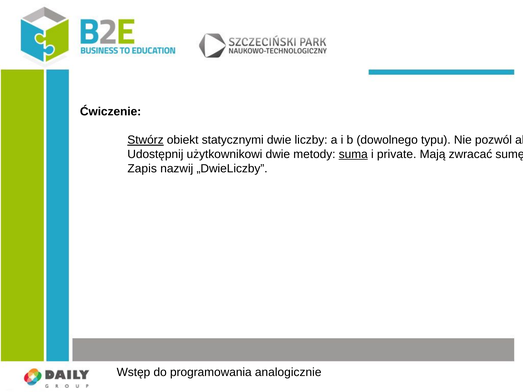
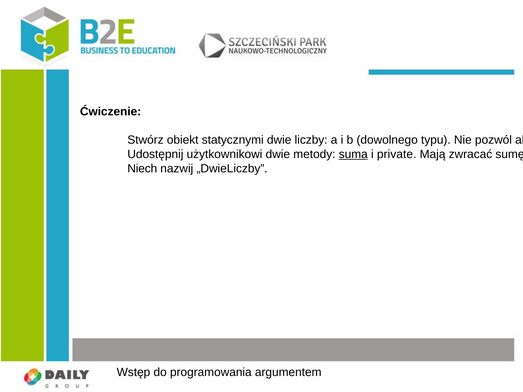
Stwórz underline: present -> none
Zapis: Zapis -> Niech
analogicznie: analogicznie -> argumentem
